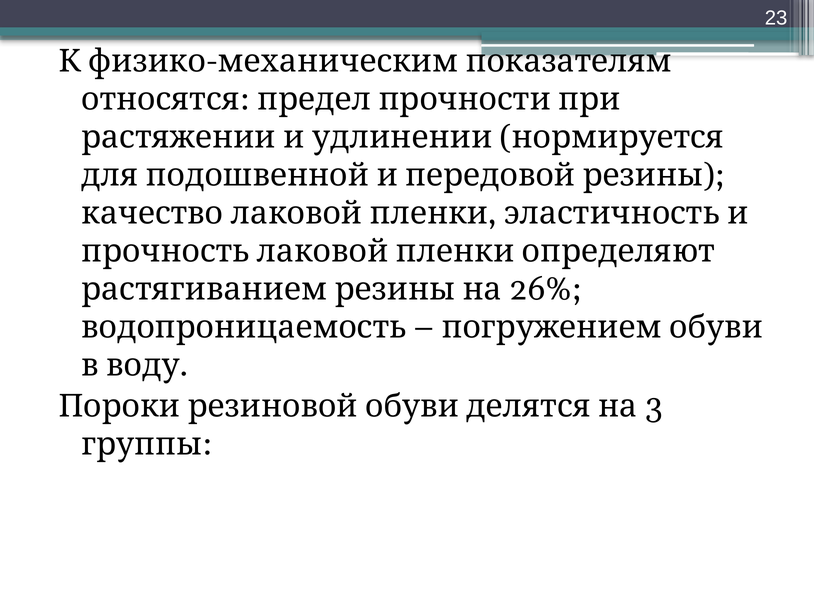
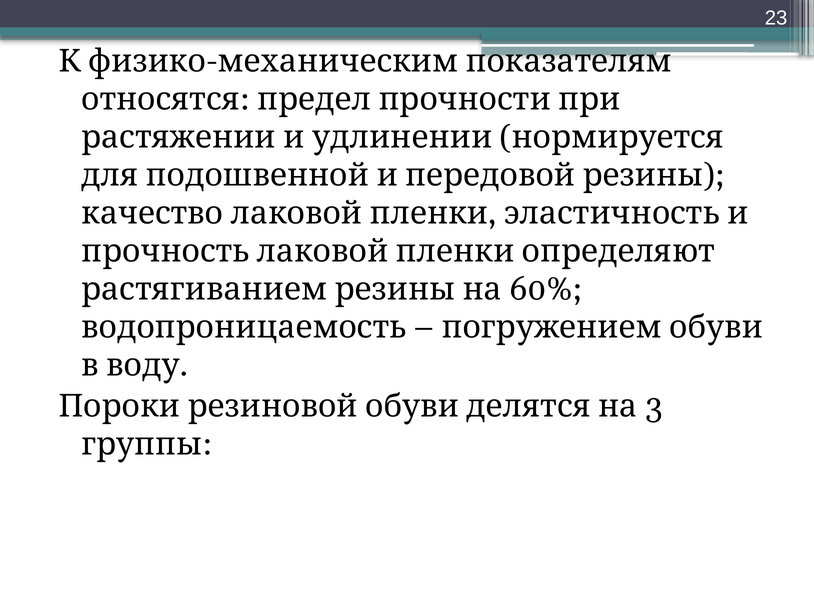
26%: 26% -> 60%
